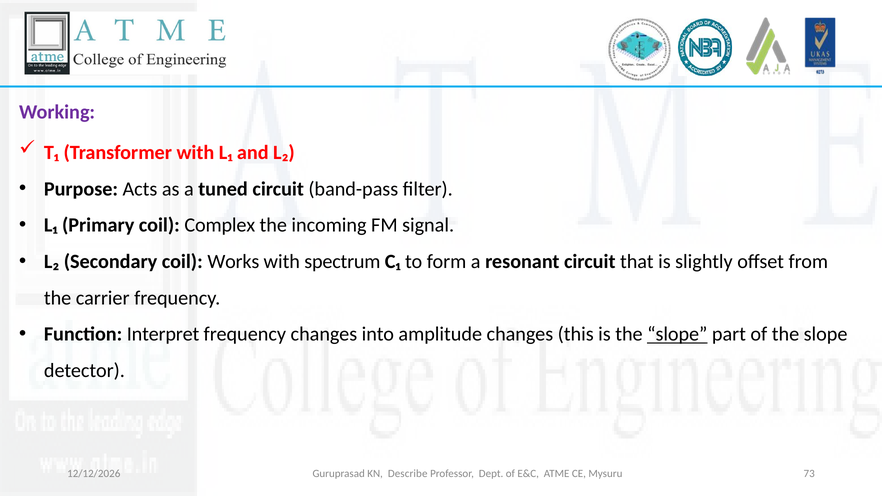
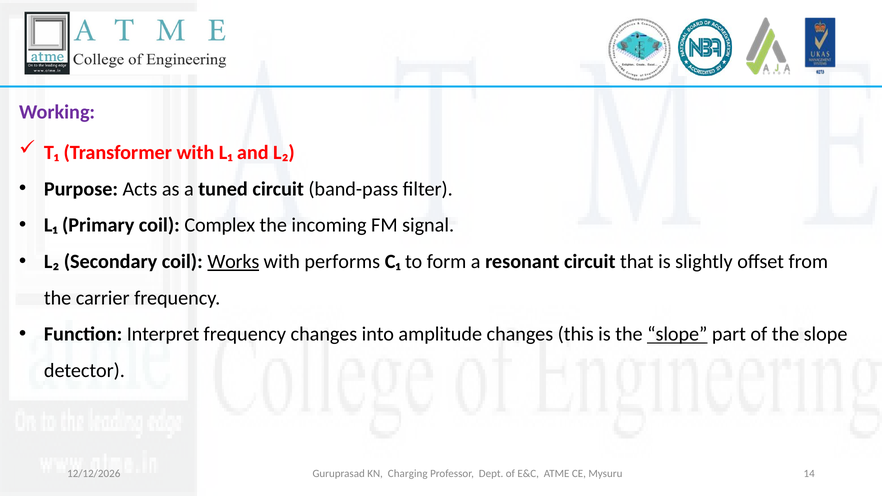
Works underline: none -> present
spectrum: spectrum -> performs
73: 73 -> 14
Describe: Describe -> Charging
